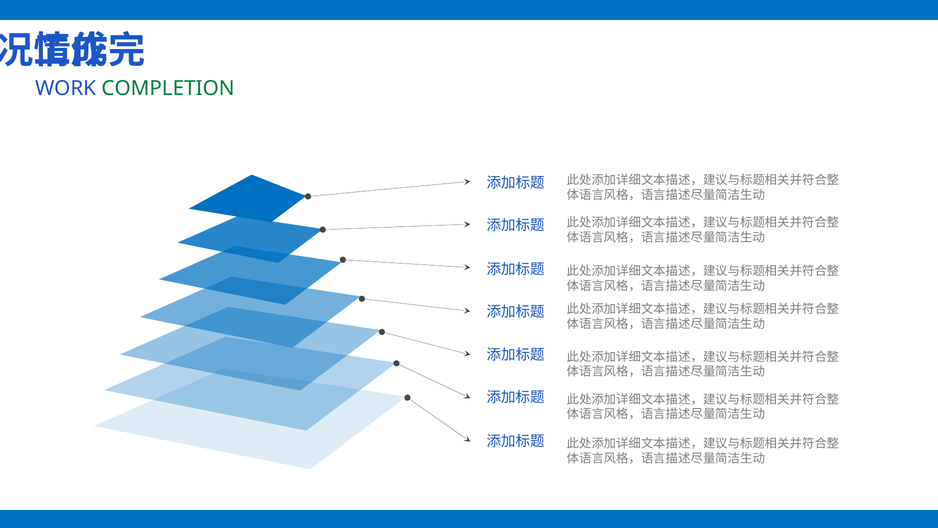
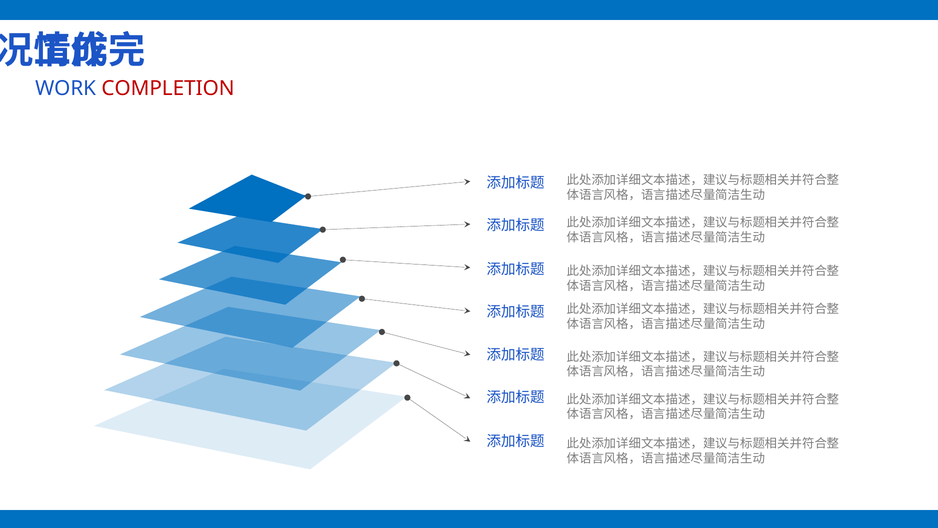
COMPLETION colour: green -> red
